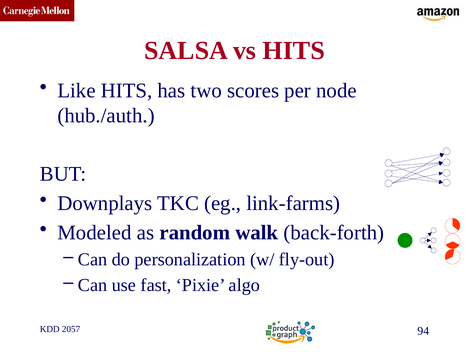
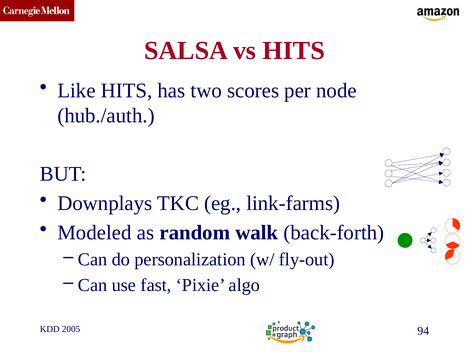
2057: 2057 -> 2005
